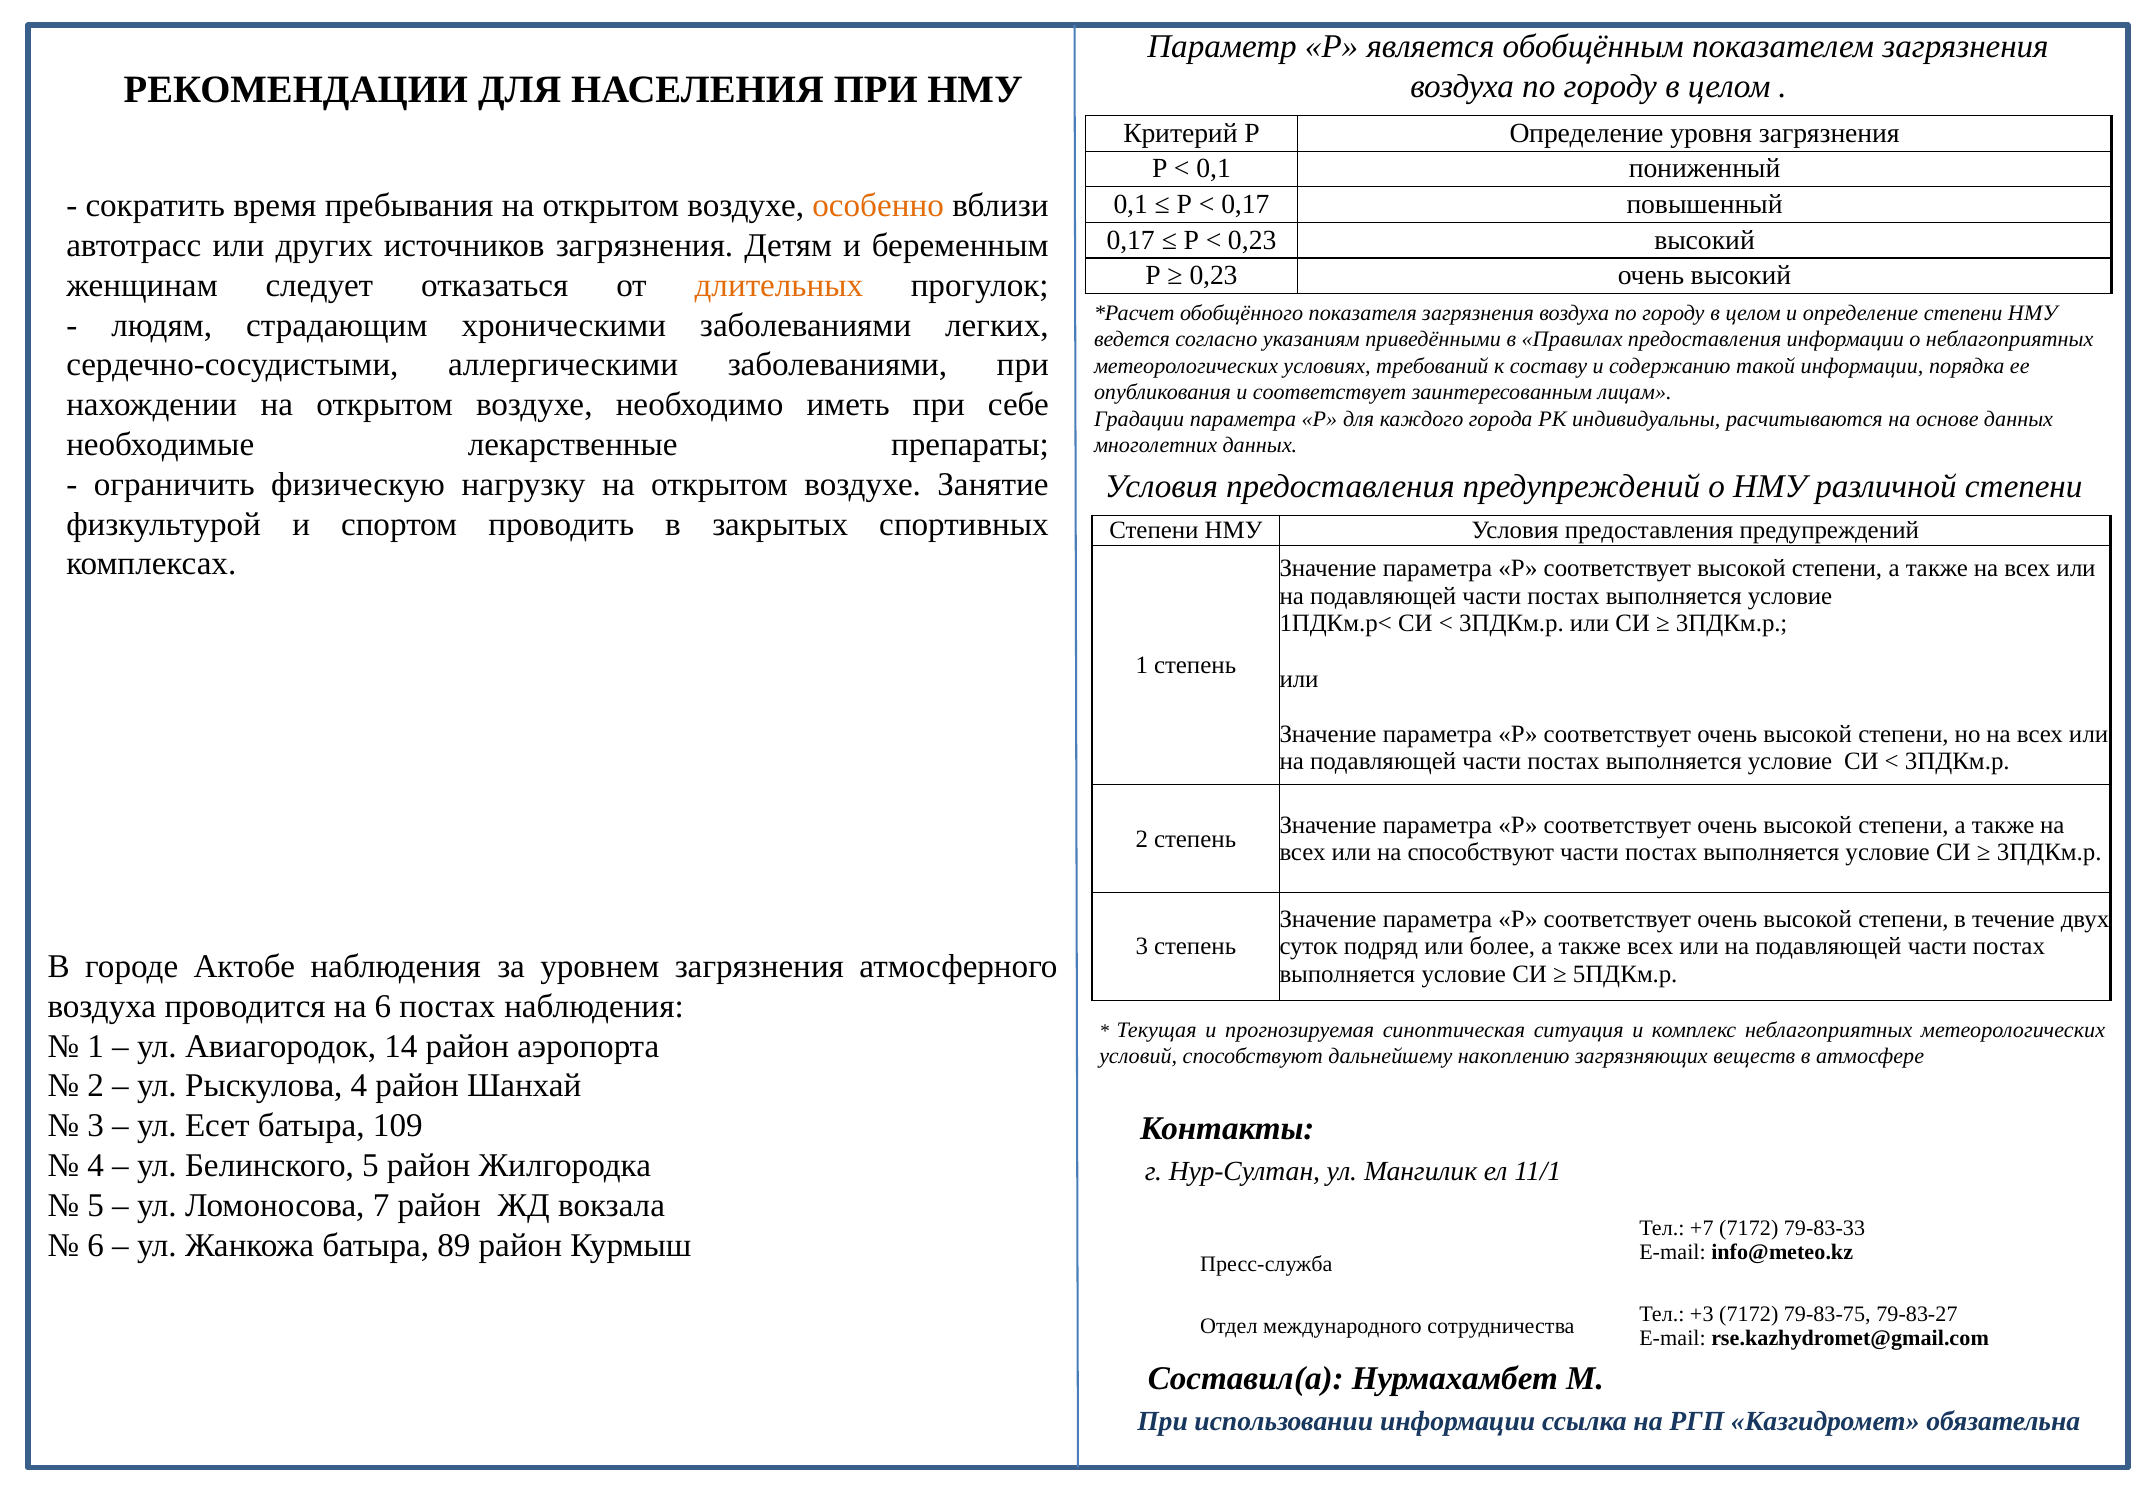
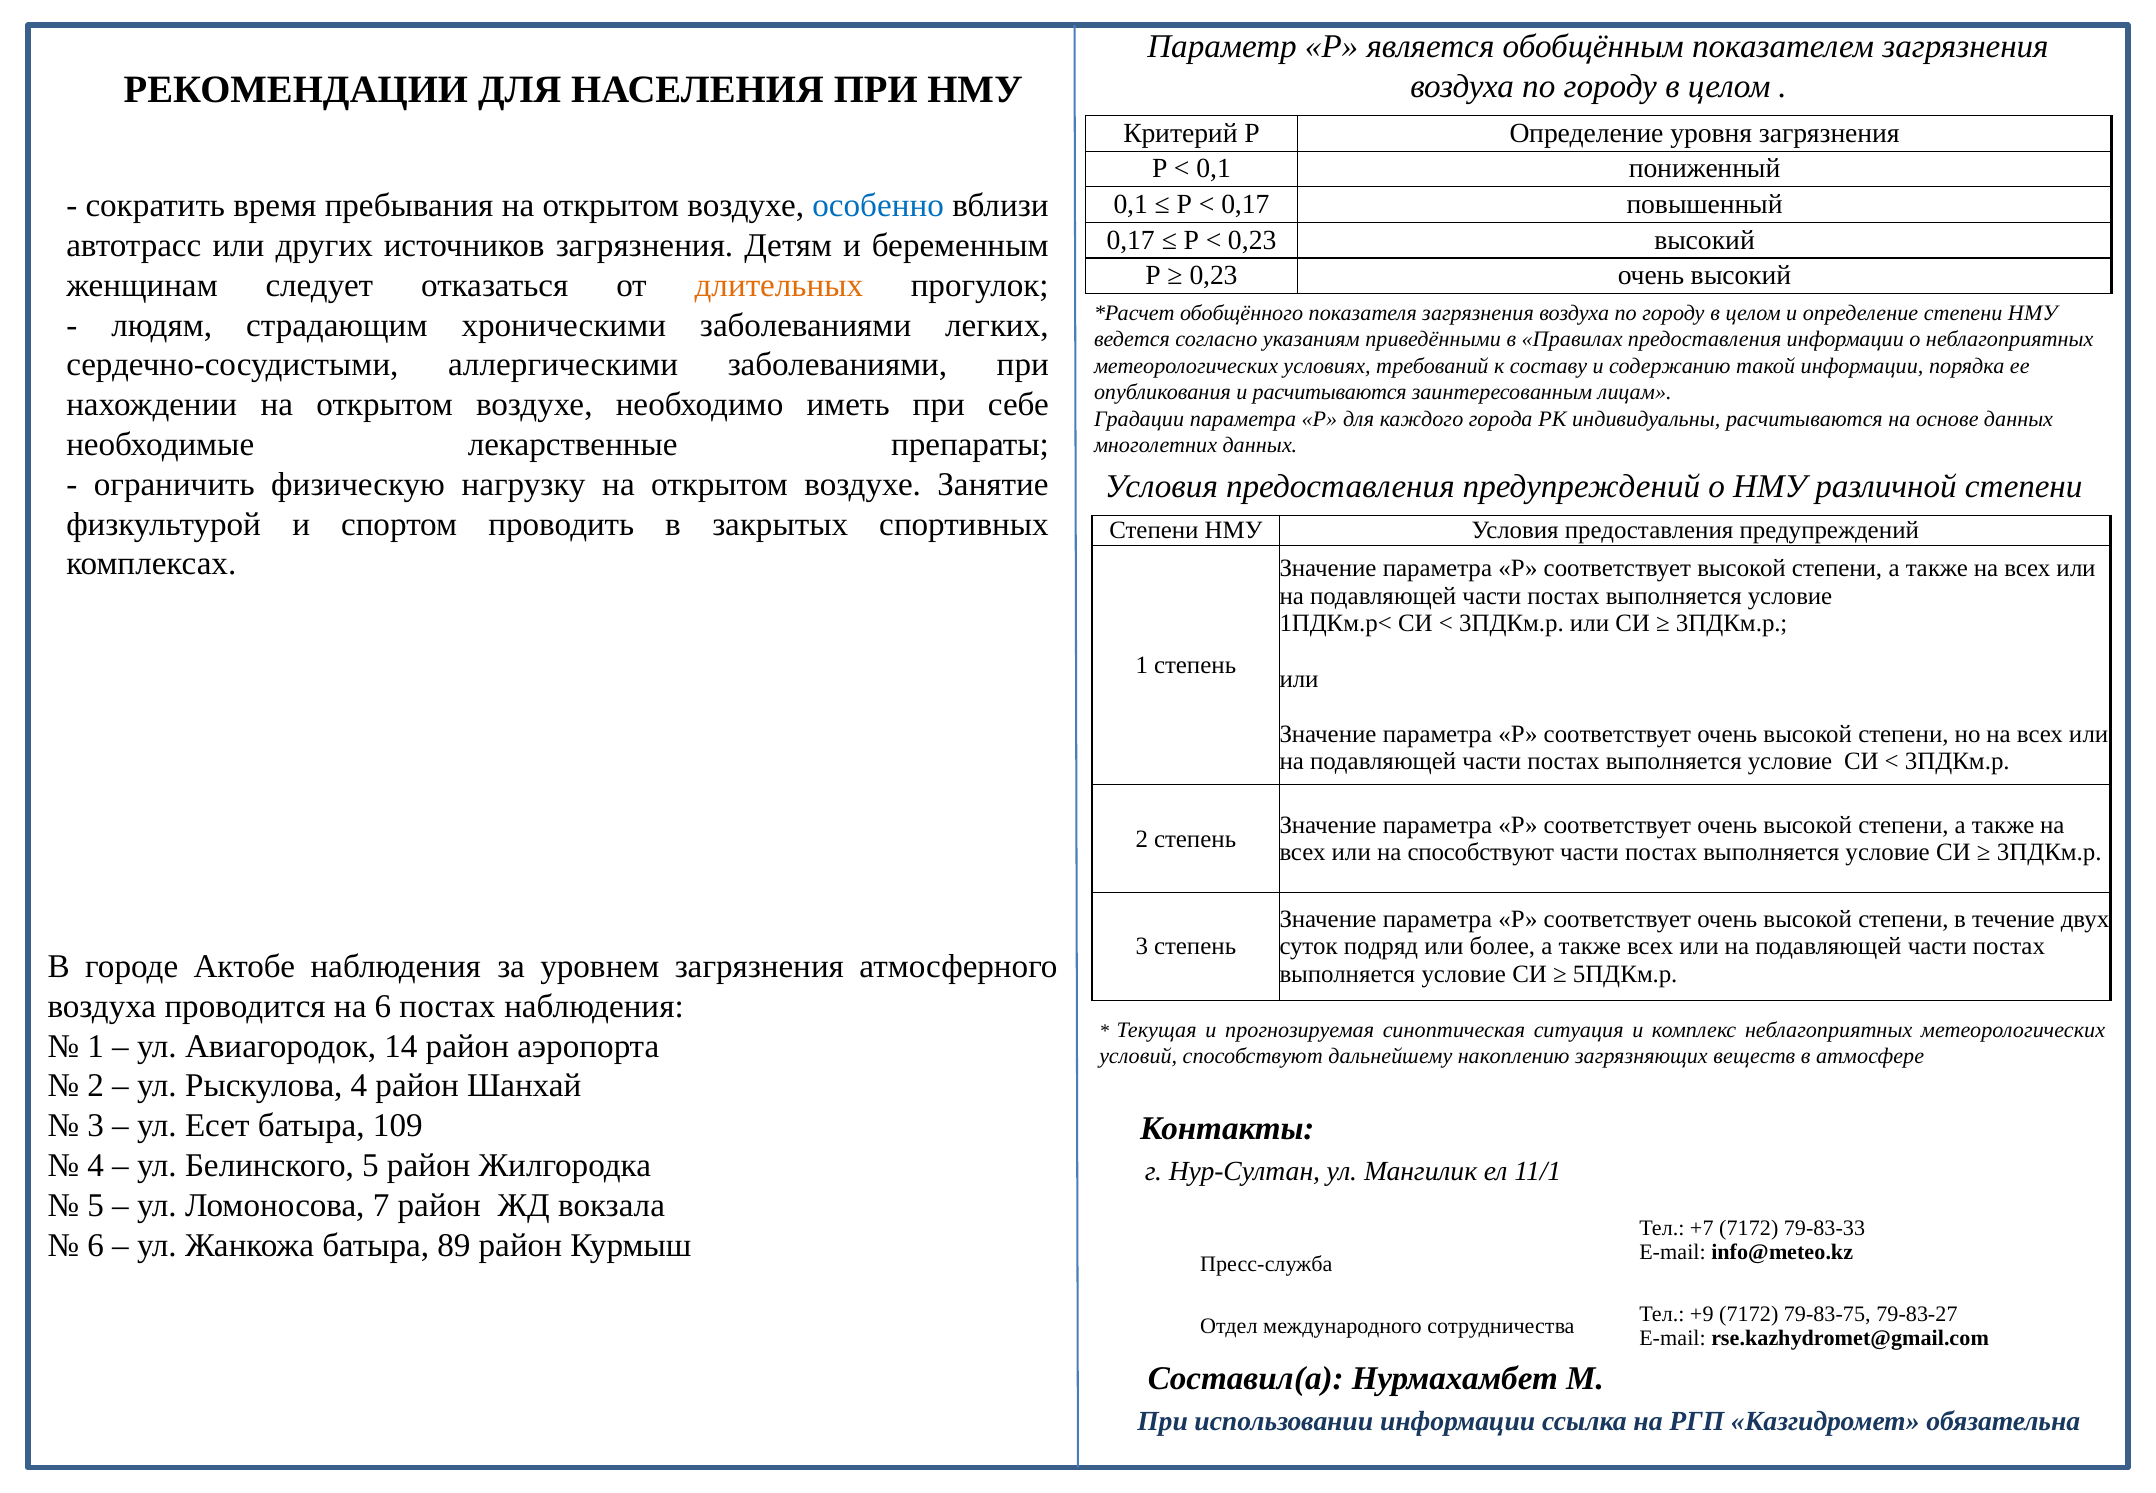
особенно colour: orange -> blue
и соответствует: соответствует -> расчитываются
+3: +3 -> +9
